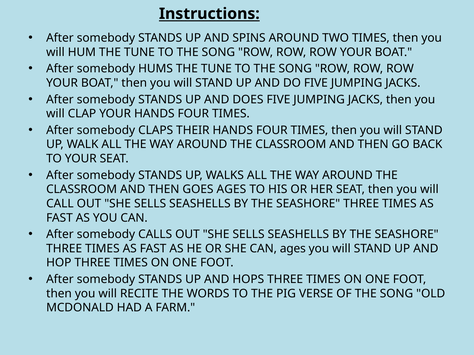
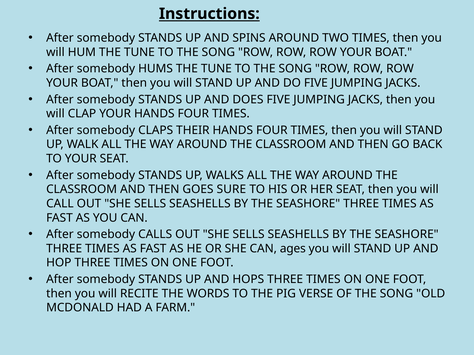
GOES AGES: AGES -> SURE
